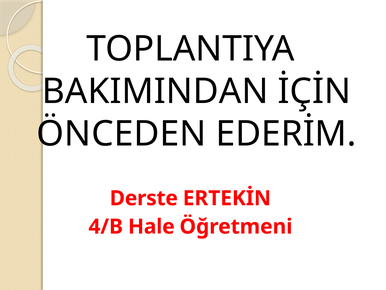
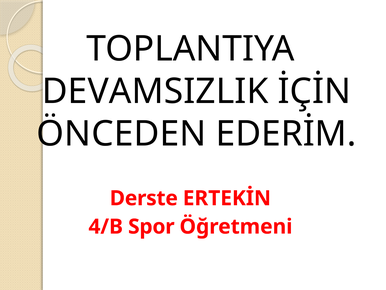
BAKIMINDAN: BAKIMINDAN -> DEVAMSIZLIK
Hale: Hale -> Spor
